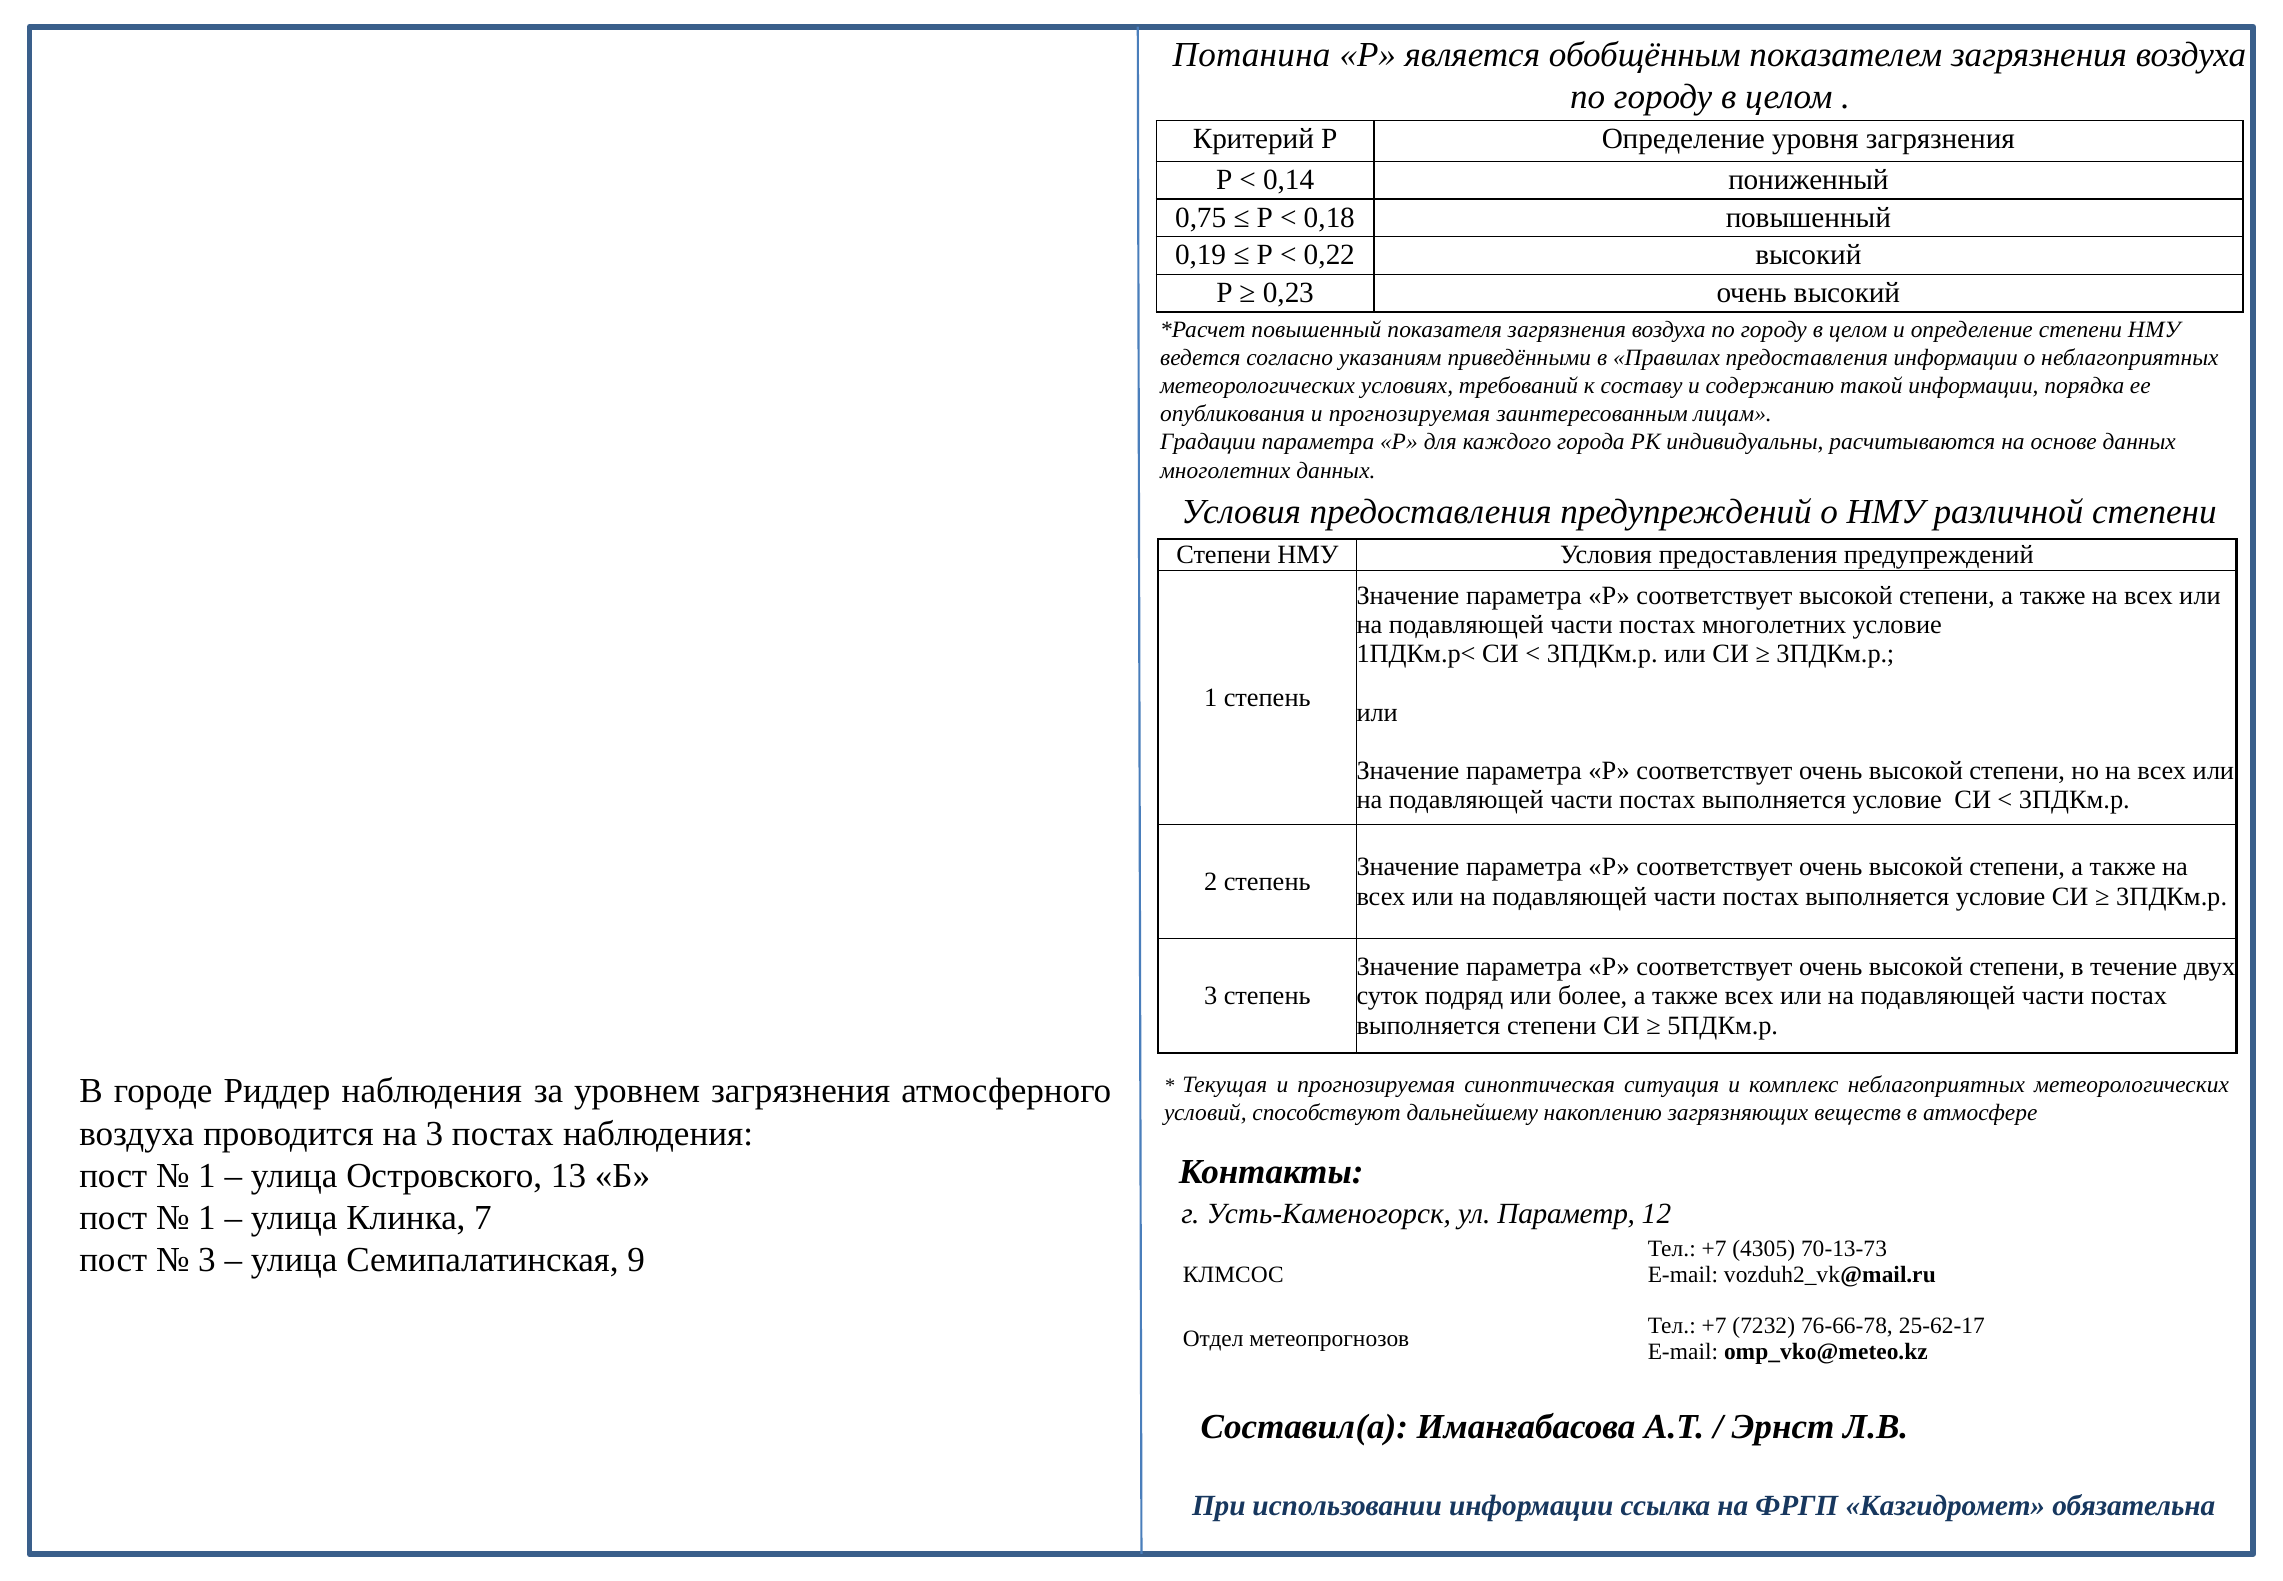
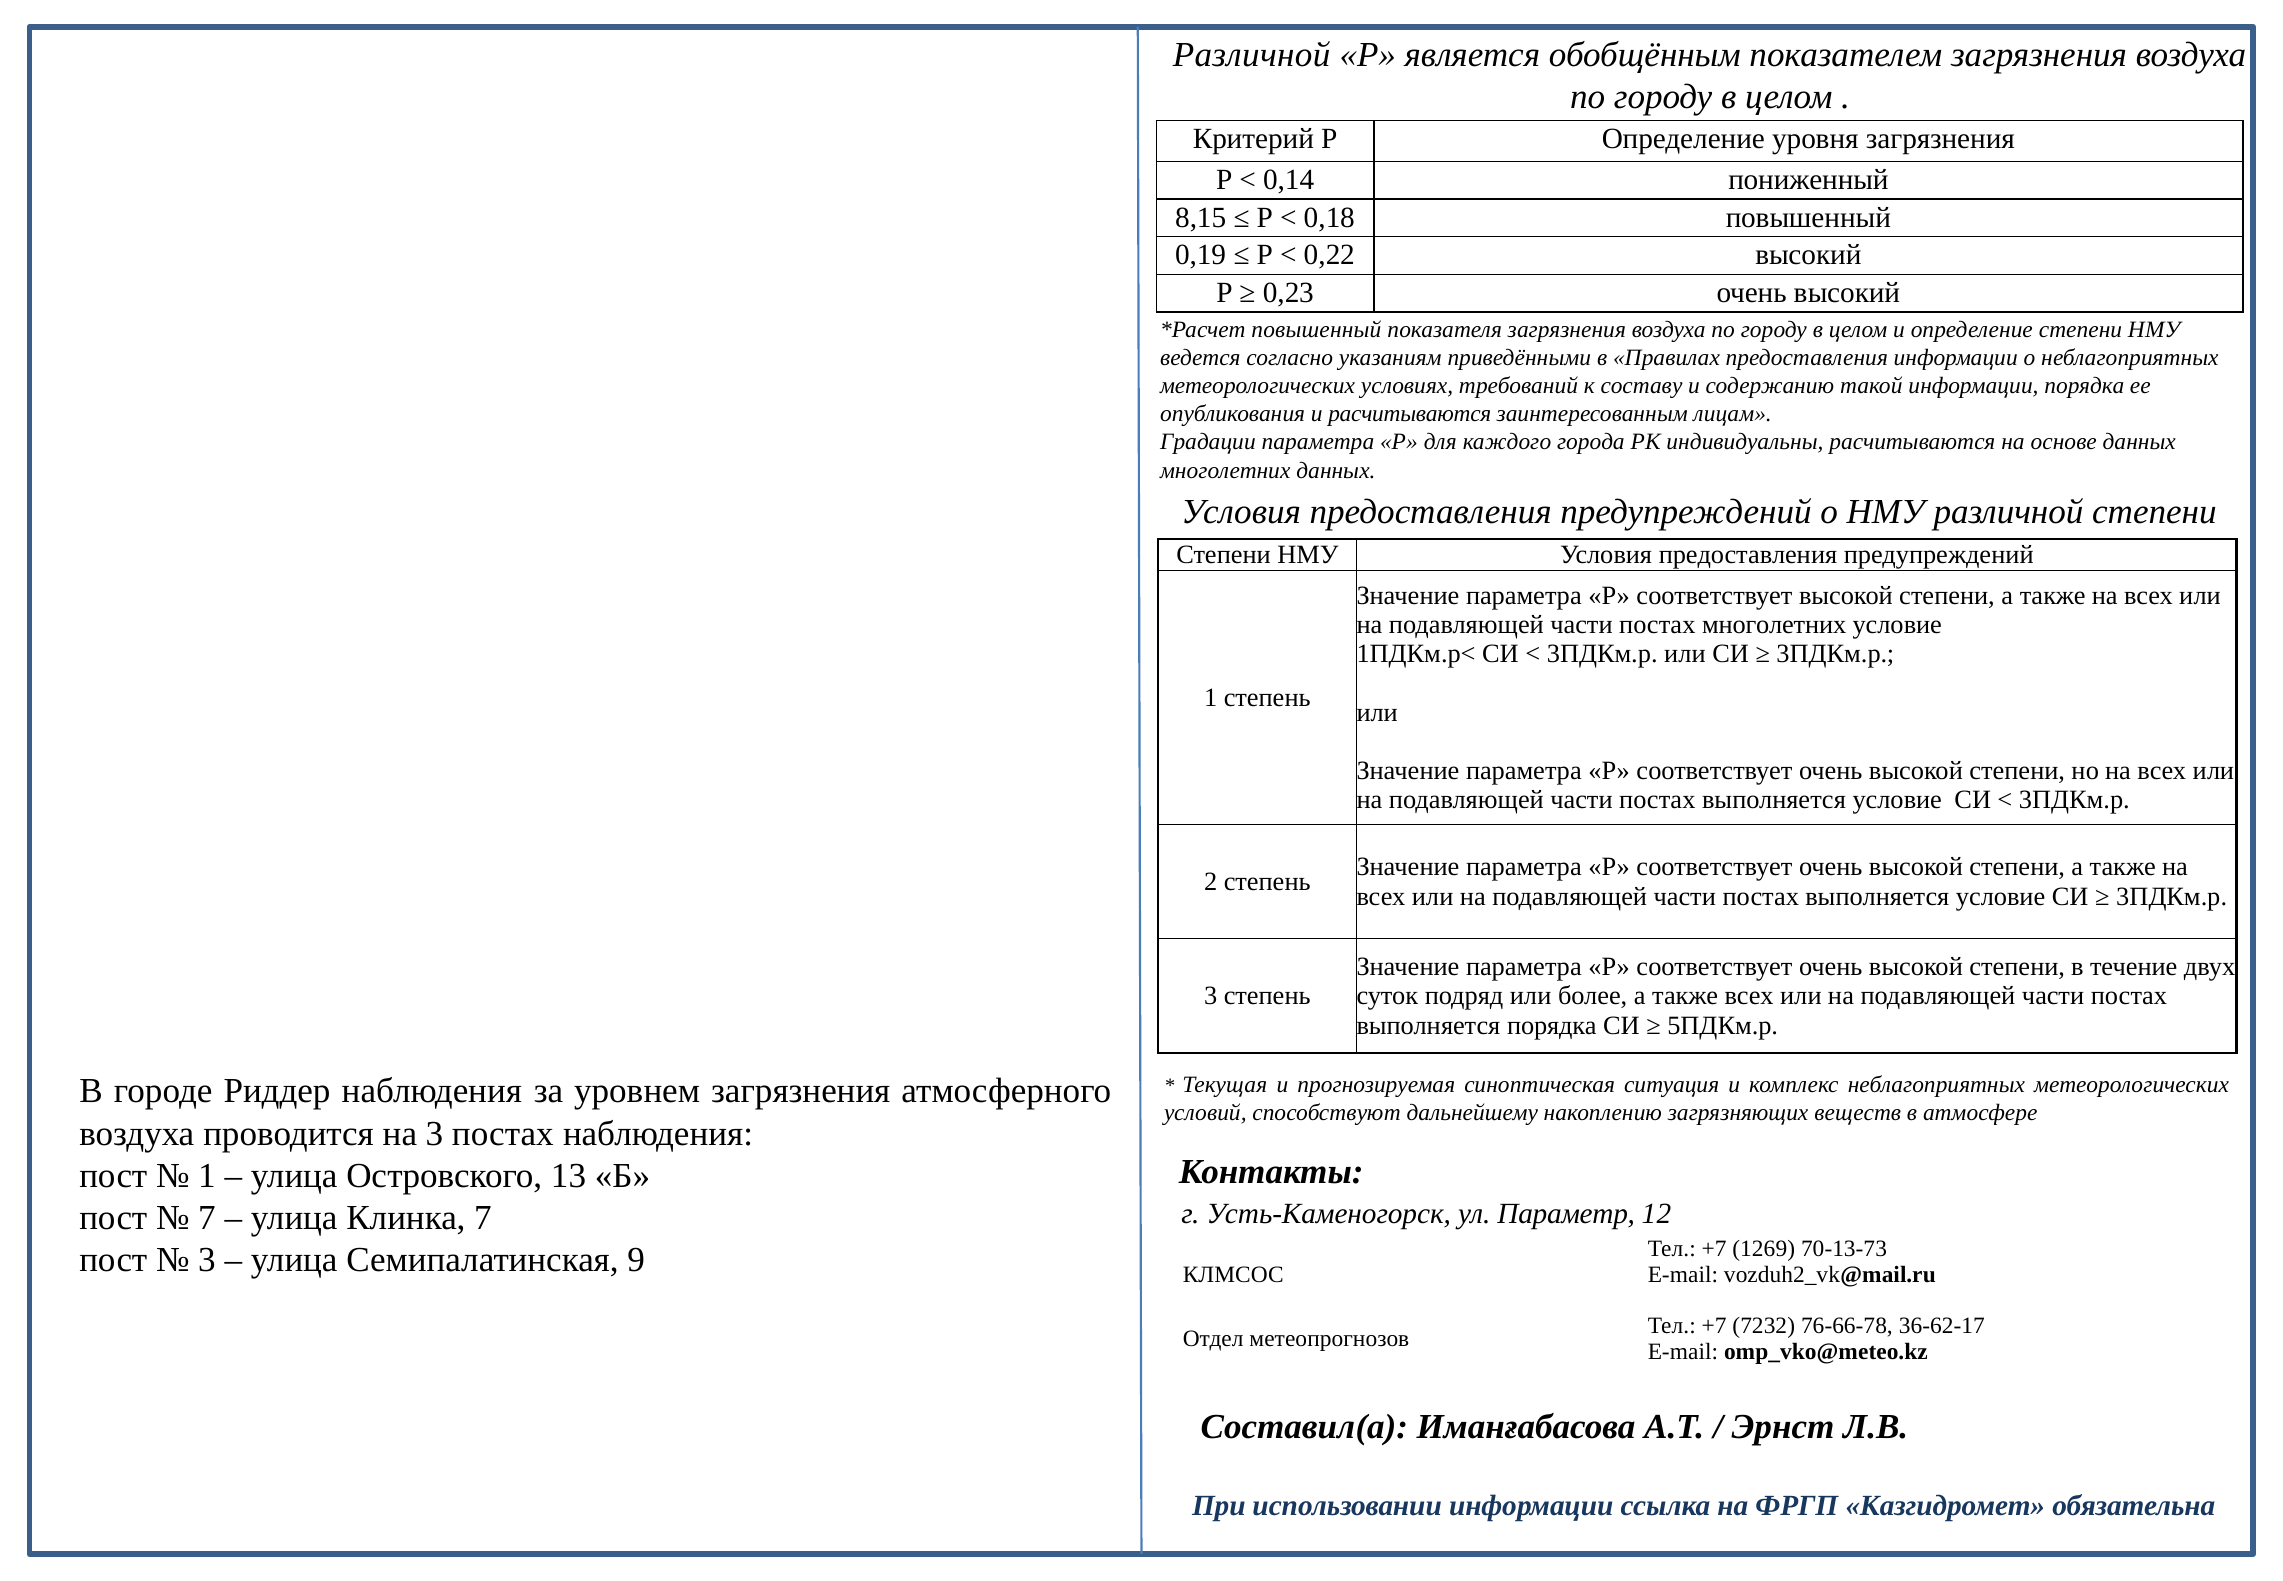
Потанина at (1252, 55): Потанина -> Различной
0,75: 0,75 -> 8,15
опубликования и прогнозируемая: прогнозируемая -> расчитываются
выполняется степени: степени -> порядка
1 at (207, 1217): 1 -> 7
4305: 4305 -> 1269
25-62-17: 25-62-17 -> 36-62-17
